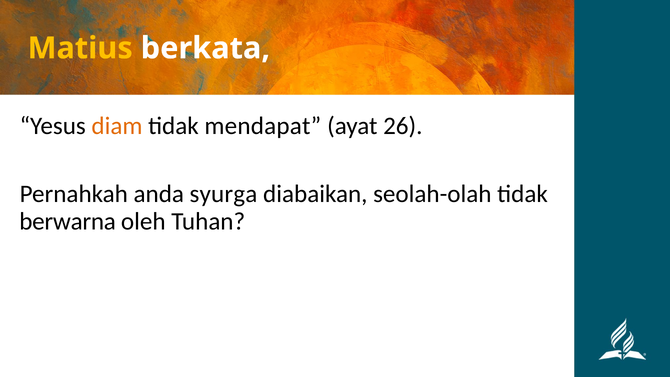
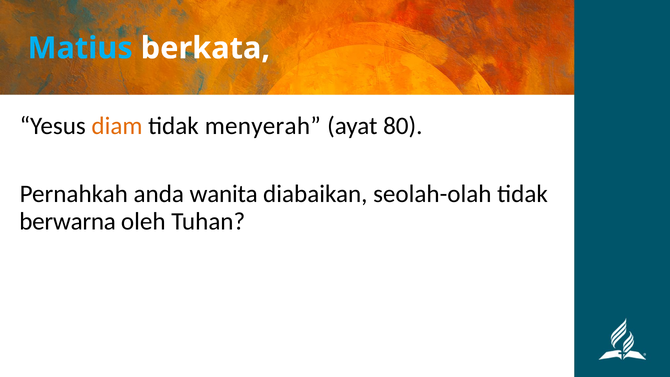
Matius colour: yellow -> light blue
mendapat: mendapat -> menyerah
26: 26 -> 80
syurga: syurga -> wanita
